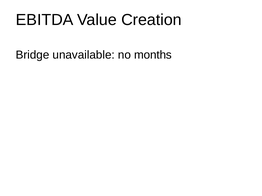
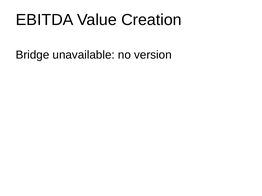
months: months -> version
